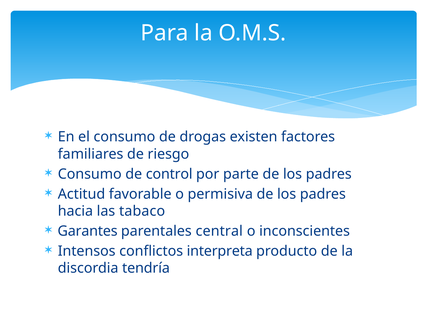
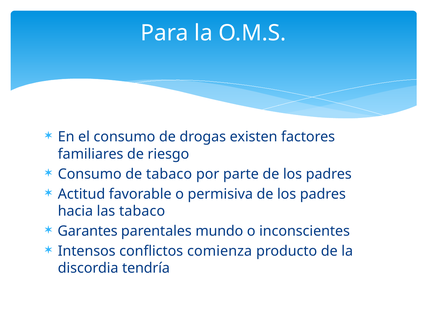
de control: control -> tabaco
central: central -> mundo
interpreta: interpreta -> comienza
